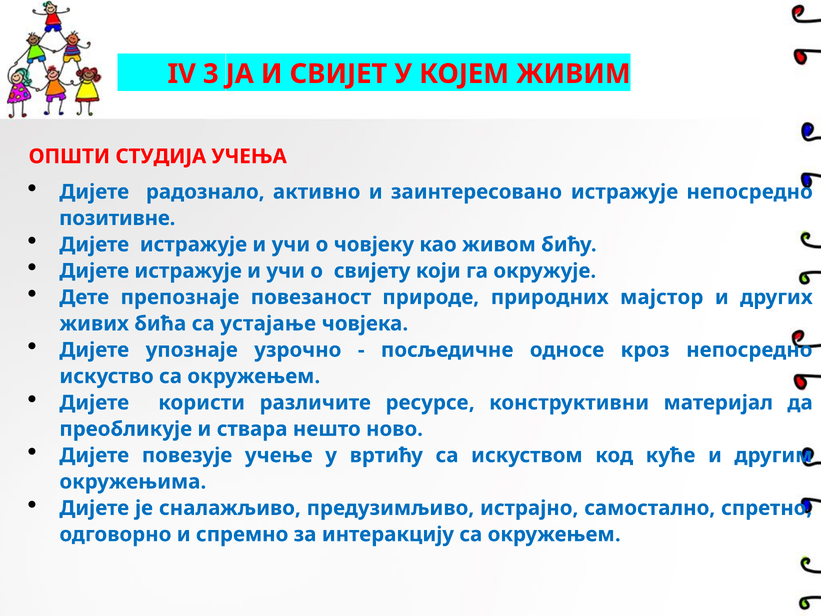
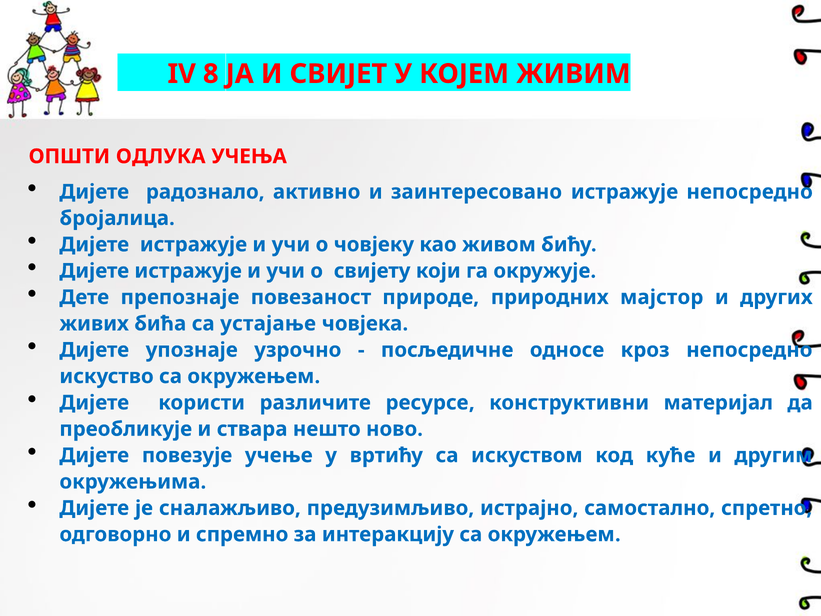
3: 3 -> 8
СТУДИЈА: СТУДИЈА -> ОДЛУКА
позитивне: позитивне -> бројалица
